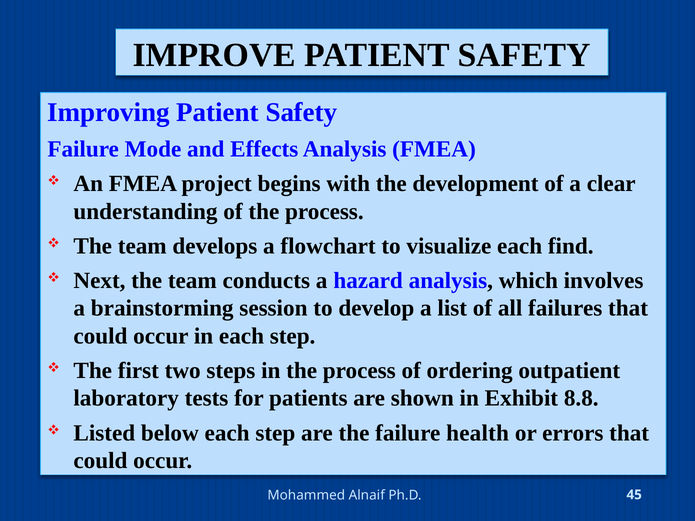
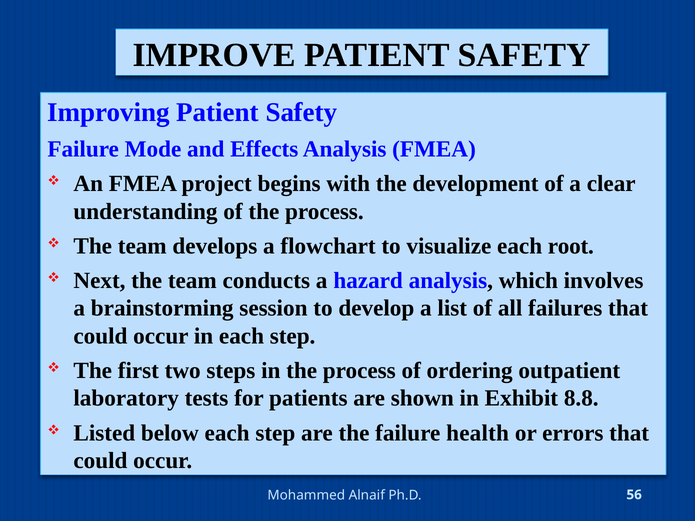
find: find -> root
45: 45 -> 56
